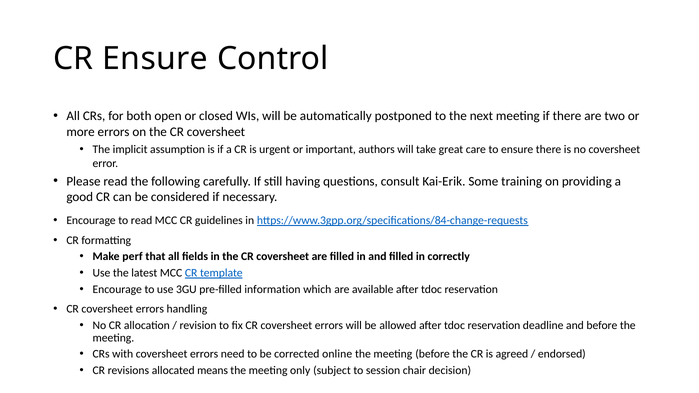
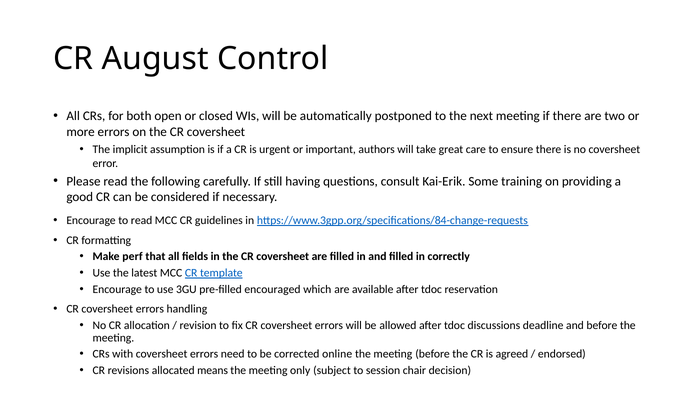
CR Ensure: Ensure -> August
information: information -> encouraged
allowed after tdoc reservation: reservation -> discussions
